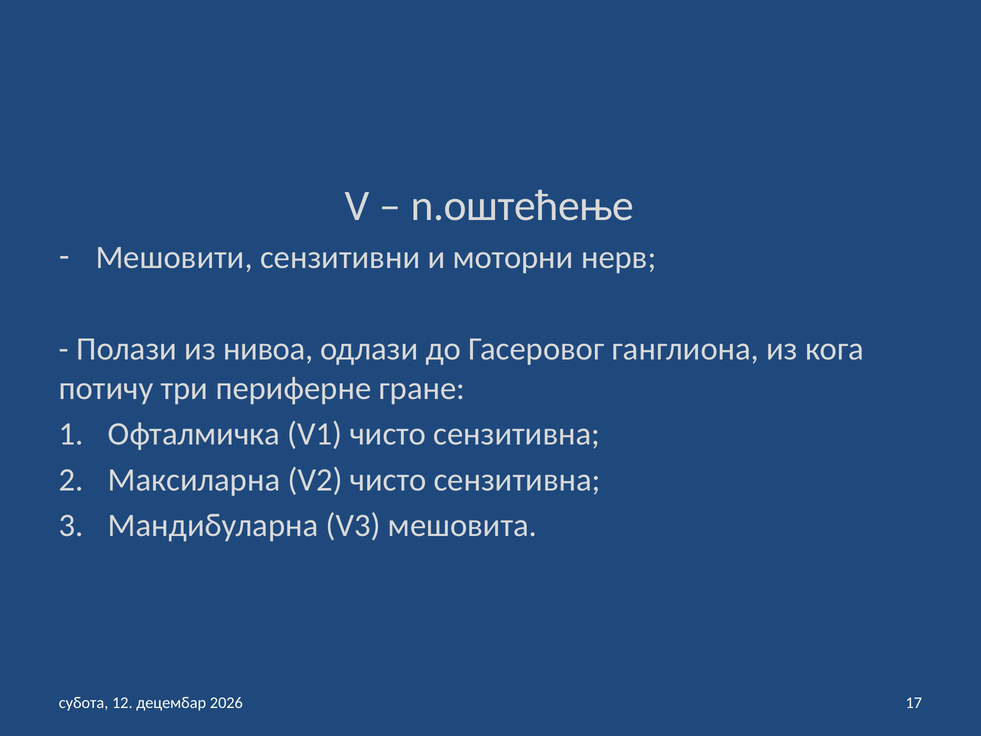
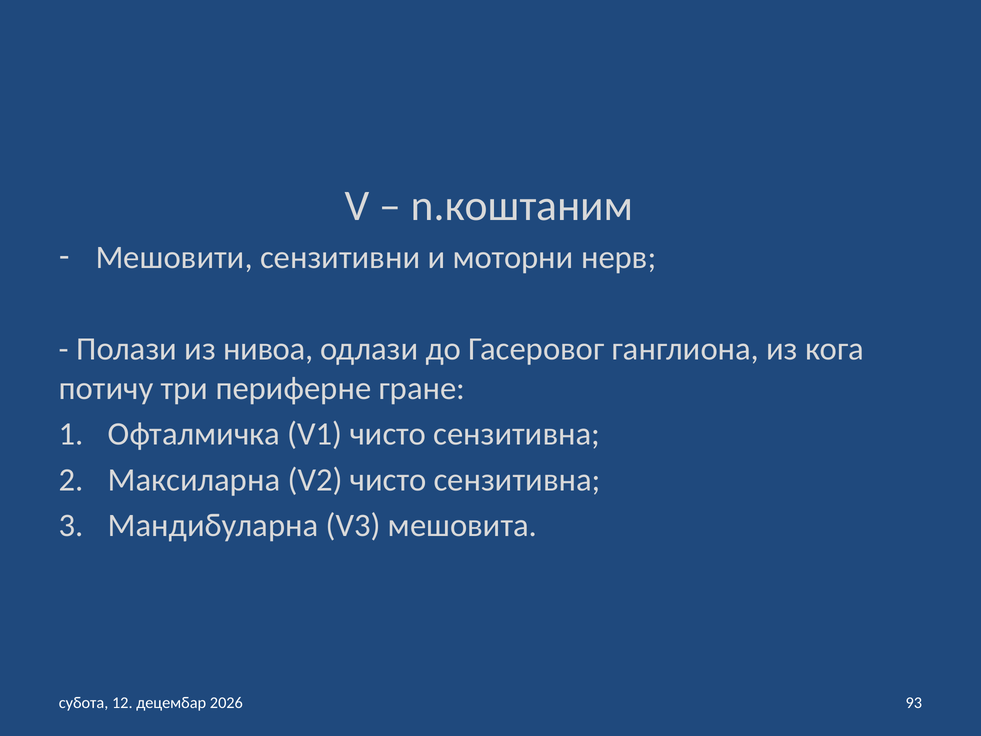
n.оштећење: n.оштећење -> n.коштаним
17: 17 -> 93
